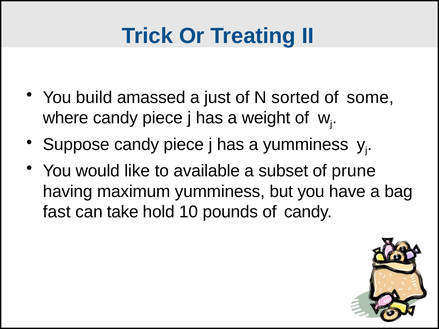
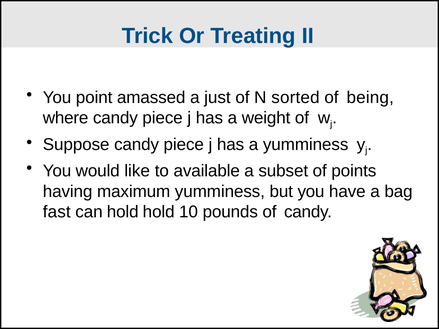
build: build -> point
some: some -> being
prune: prune -> points
can take: take -> hold
